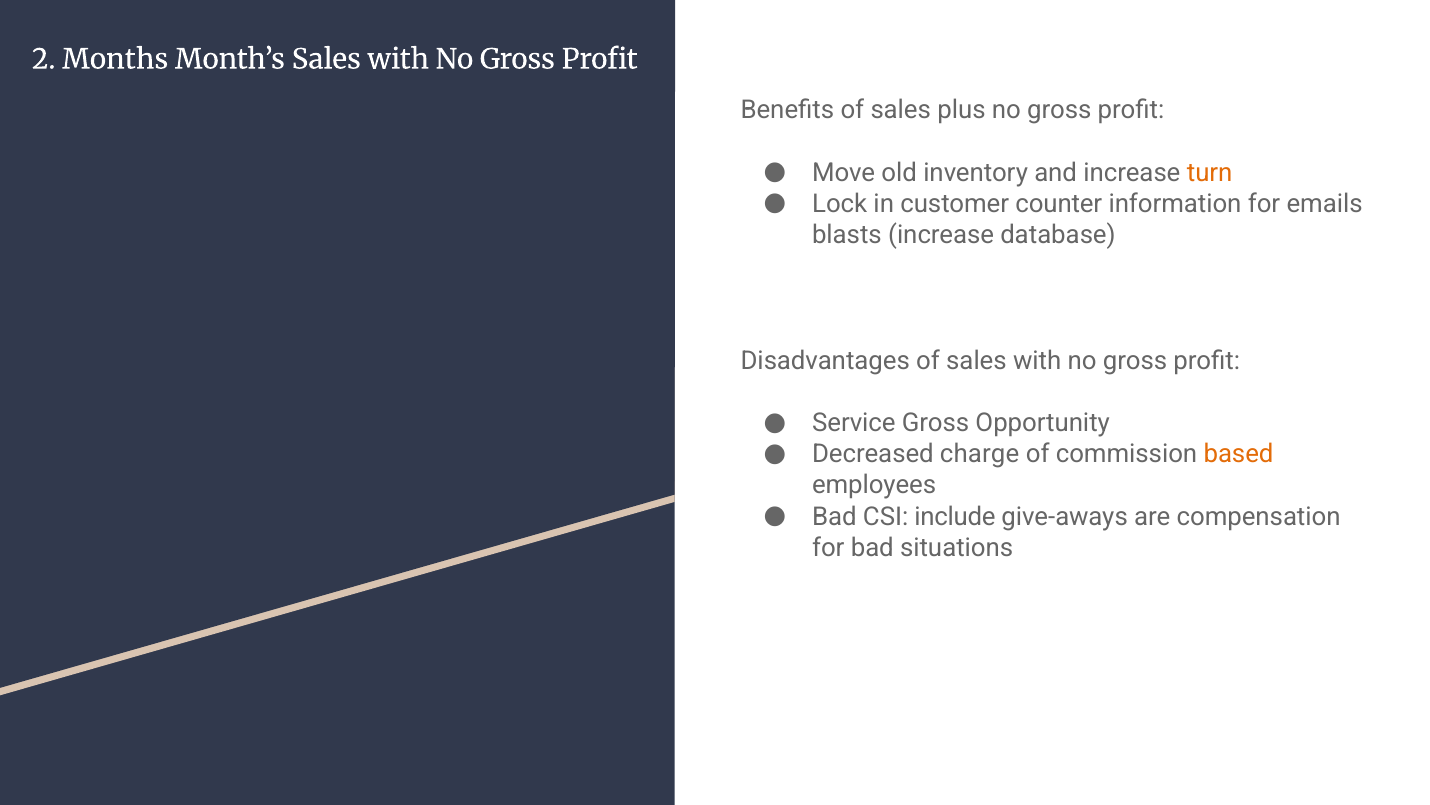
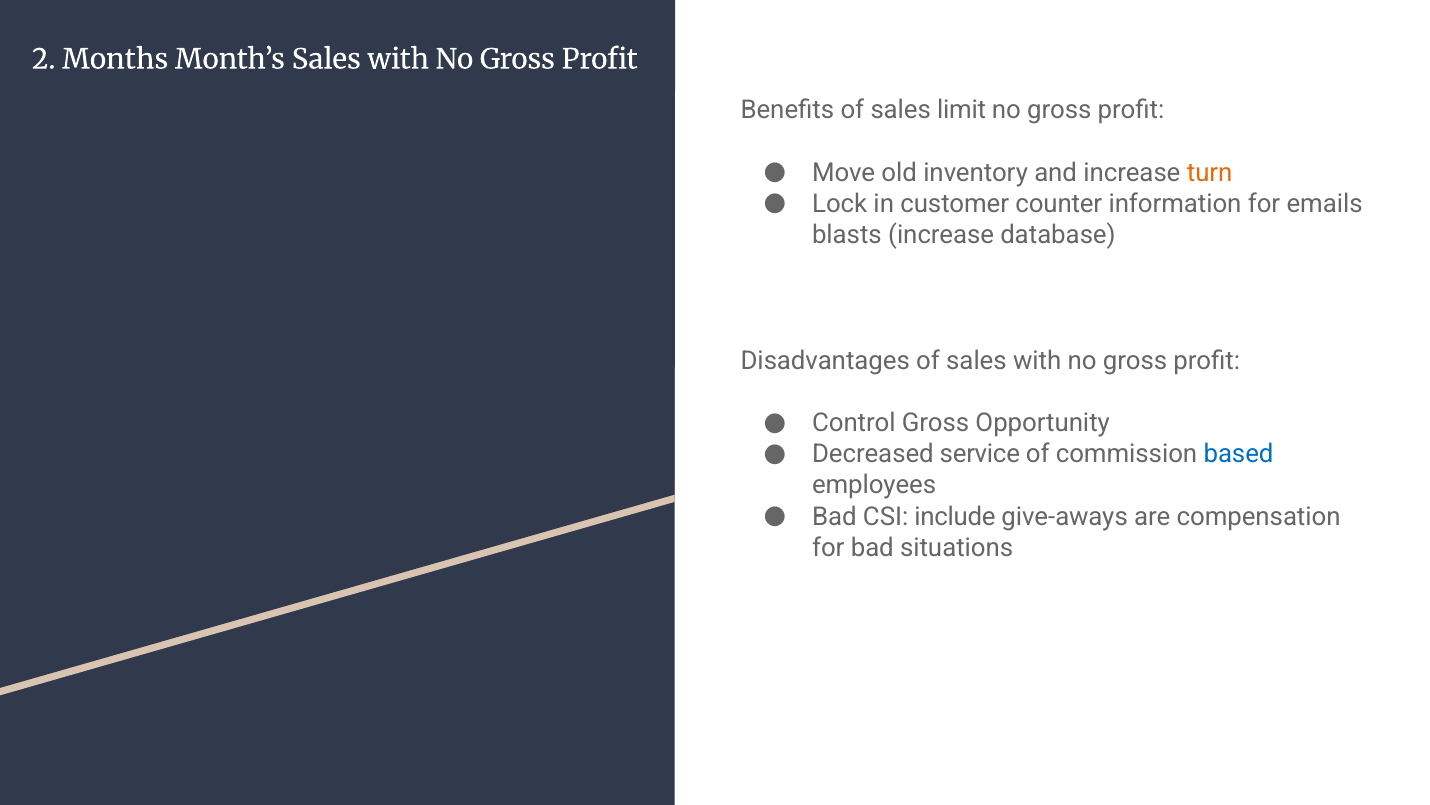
plus: plus -> limit
Service: Service -> Control
charge: charge -> service
based colour: orange -> blue
